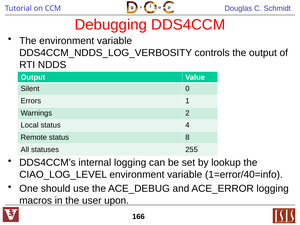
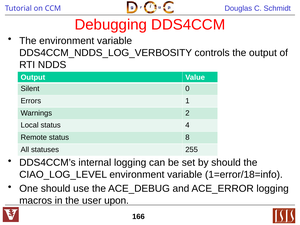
by lookup: lookup -> should
1=error/40=info: 1=error/40=info -> 1=error/18=info
